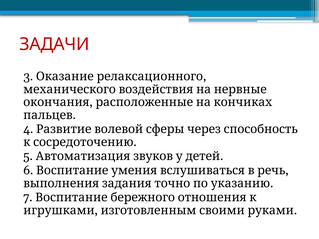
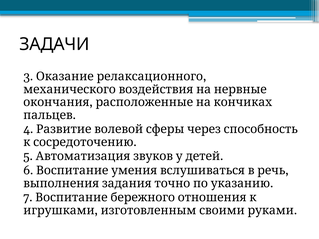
ЗАДАЧИ colour: red -> black
